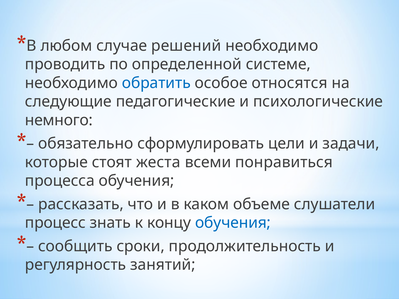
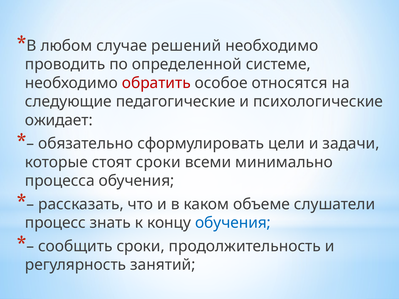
обратить colour: blue -> red
немного: немного -> ожидает
стоят жеста: жеста -> сроки
понравиться: понравиться -> минимально
